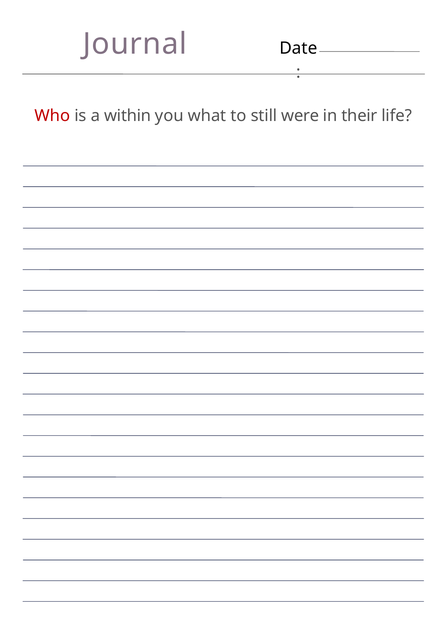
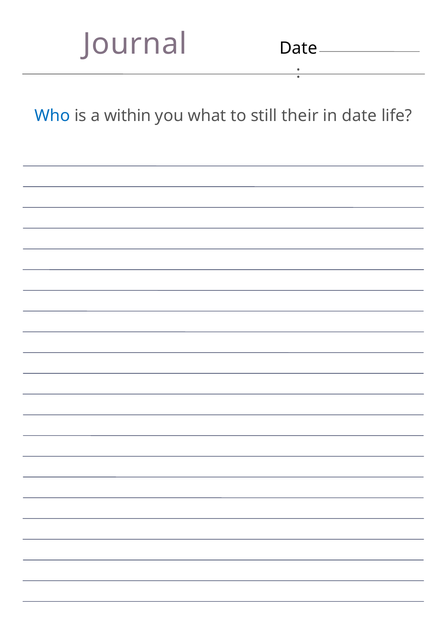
Who colour: red -> blue
were: were -> their
in their: their -> date
